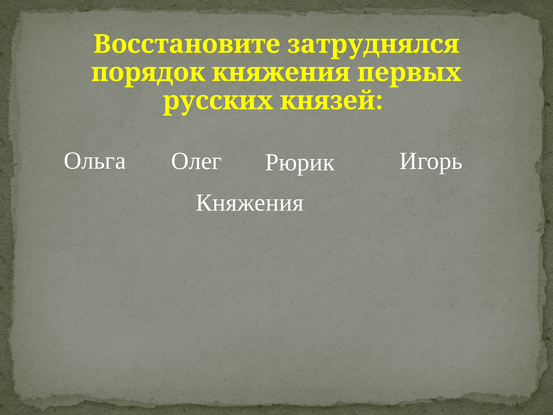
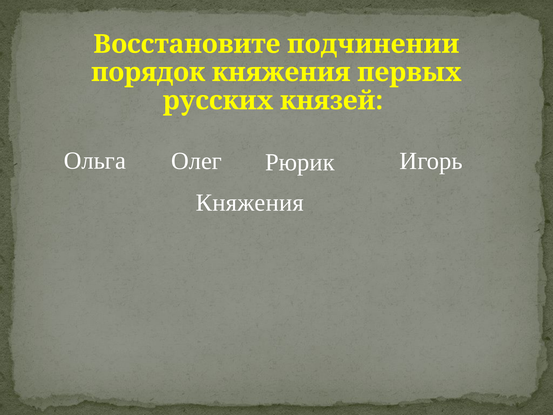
затруднялся: затруднялся -> подчинении
